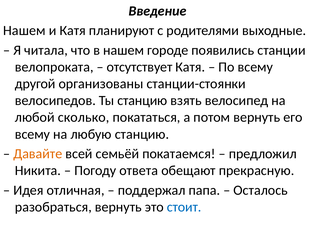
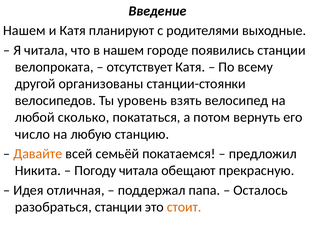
Ты станцию: станцию -> уровень
всему at (33, 134): всему -> число
Погоду ответа: ответа -> читала
разобраться вернуть: вернуть -> станции
стоит colour: blue -> orange
